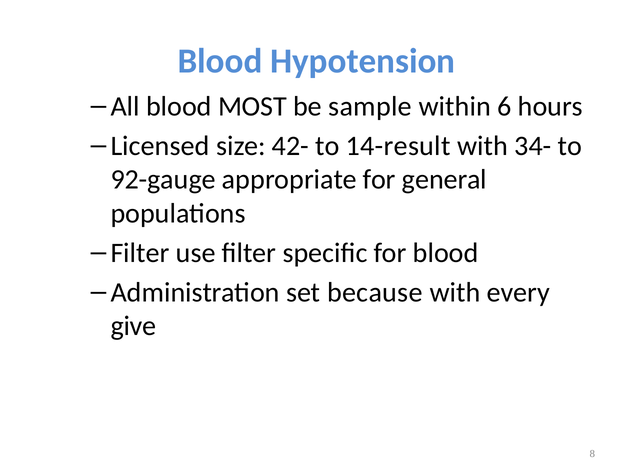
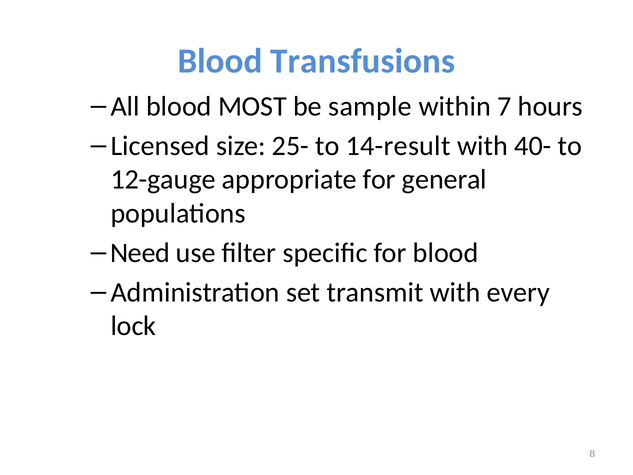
Hypotension: Hypotension -> Transfusions
6: 6 -> 7
42-: 42- -> 25-
34-: 34- -> 40-
92-gauge: 92-gauge -> 12-gauge
Filter at (140, 253): Filter -> Need
because: because -> transmit
give: give -> lock
